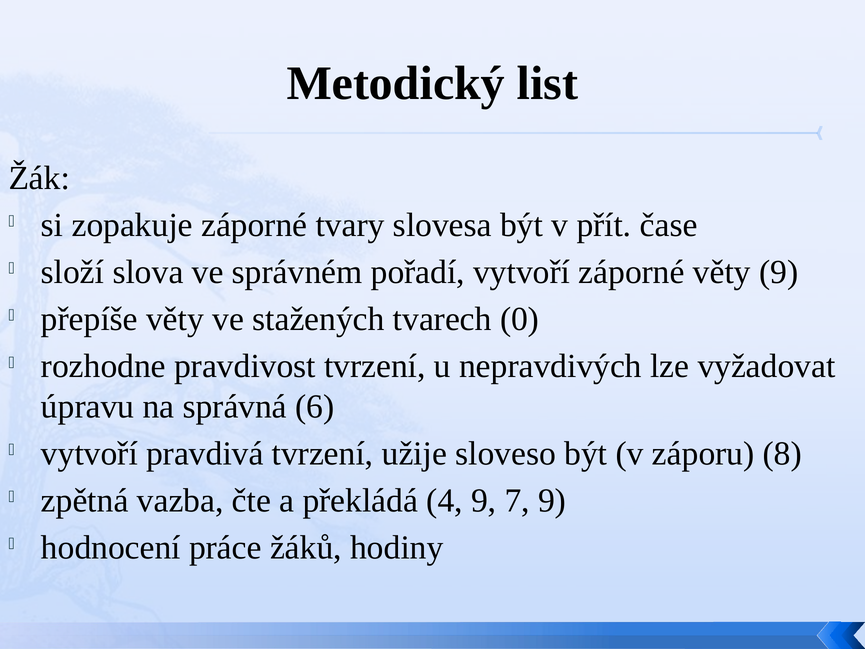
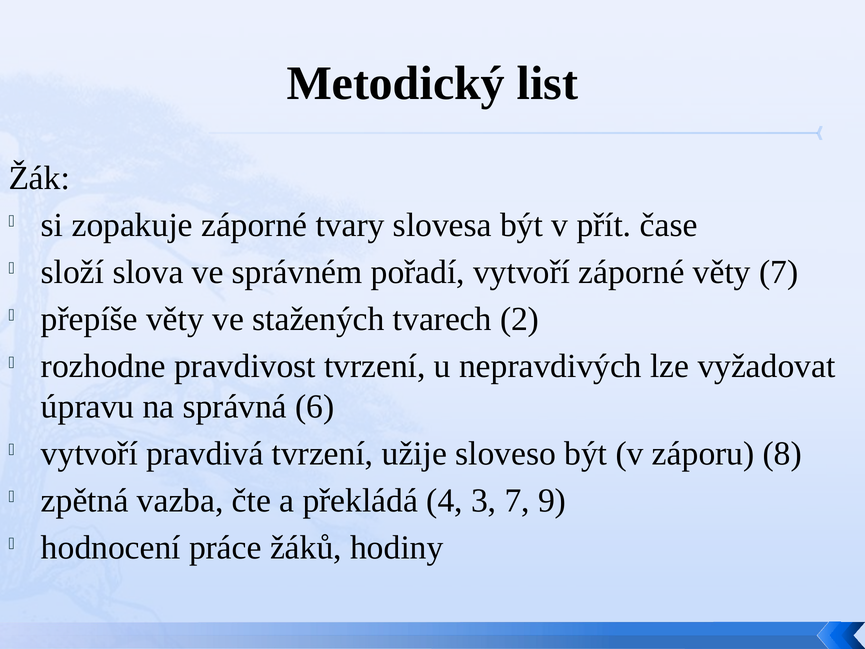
věty 9: 9 -> 7
0: 0 -> 2
4 9: 9 -> 3
